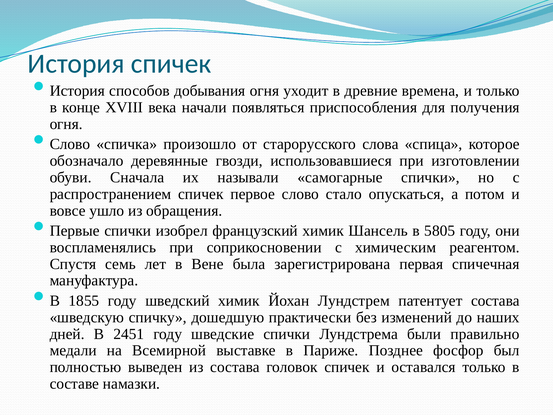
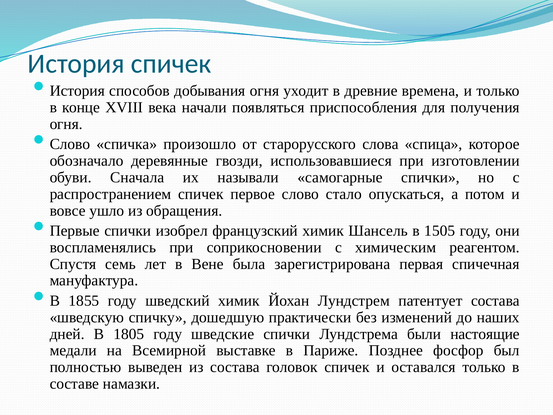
5805: 5805 -> 1505
2451: 2451 -> 1805
правильно: правильно -> настоящие
